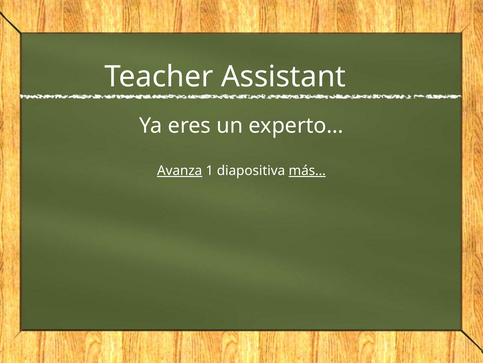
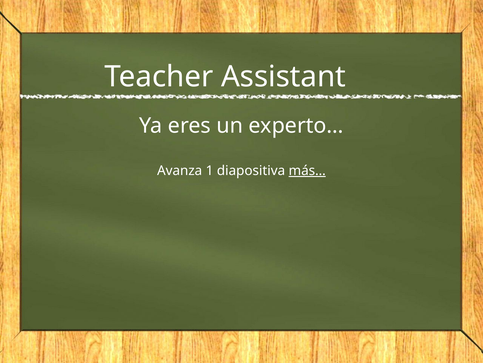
Avanza underline: present -> none
